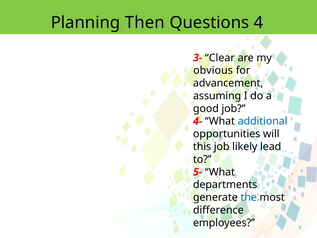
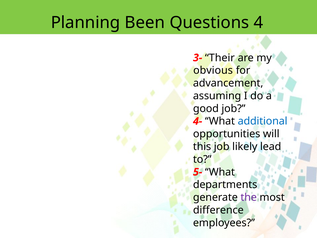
Then: Then -> Been
Clear: Clear -> Their
the colour: blue -> purple
